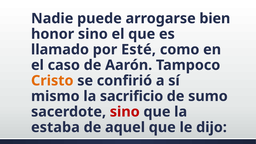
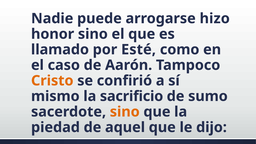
bien: bien -> hizo
sino at (125, 112) colour: red -> orange
estaba: estaba -> piedad
